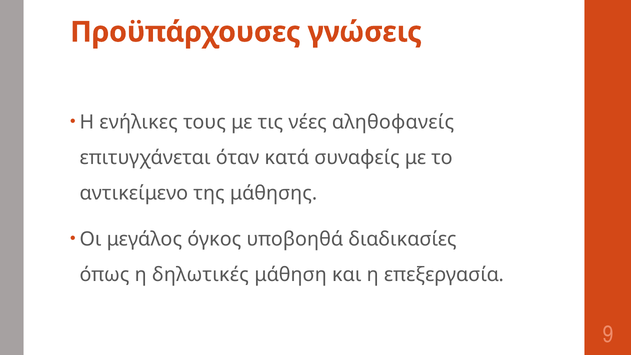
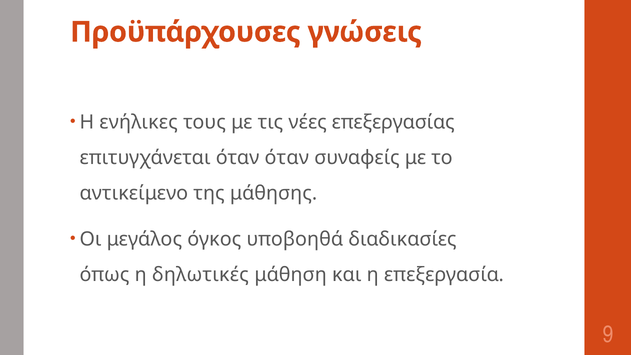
αληθοφανείς: αληθοφανείς -> επεξεργασίας
όταν κατά: κατά -> όταν
